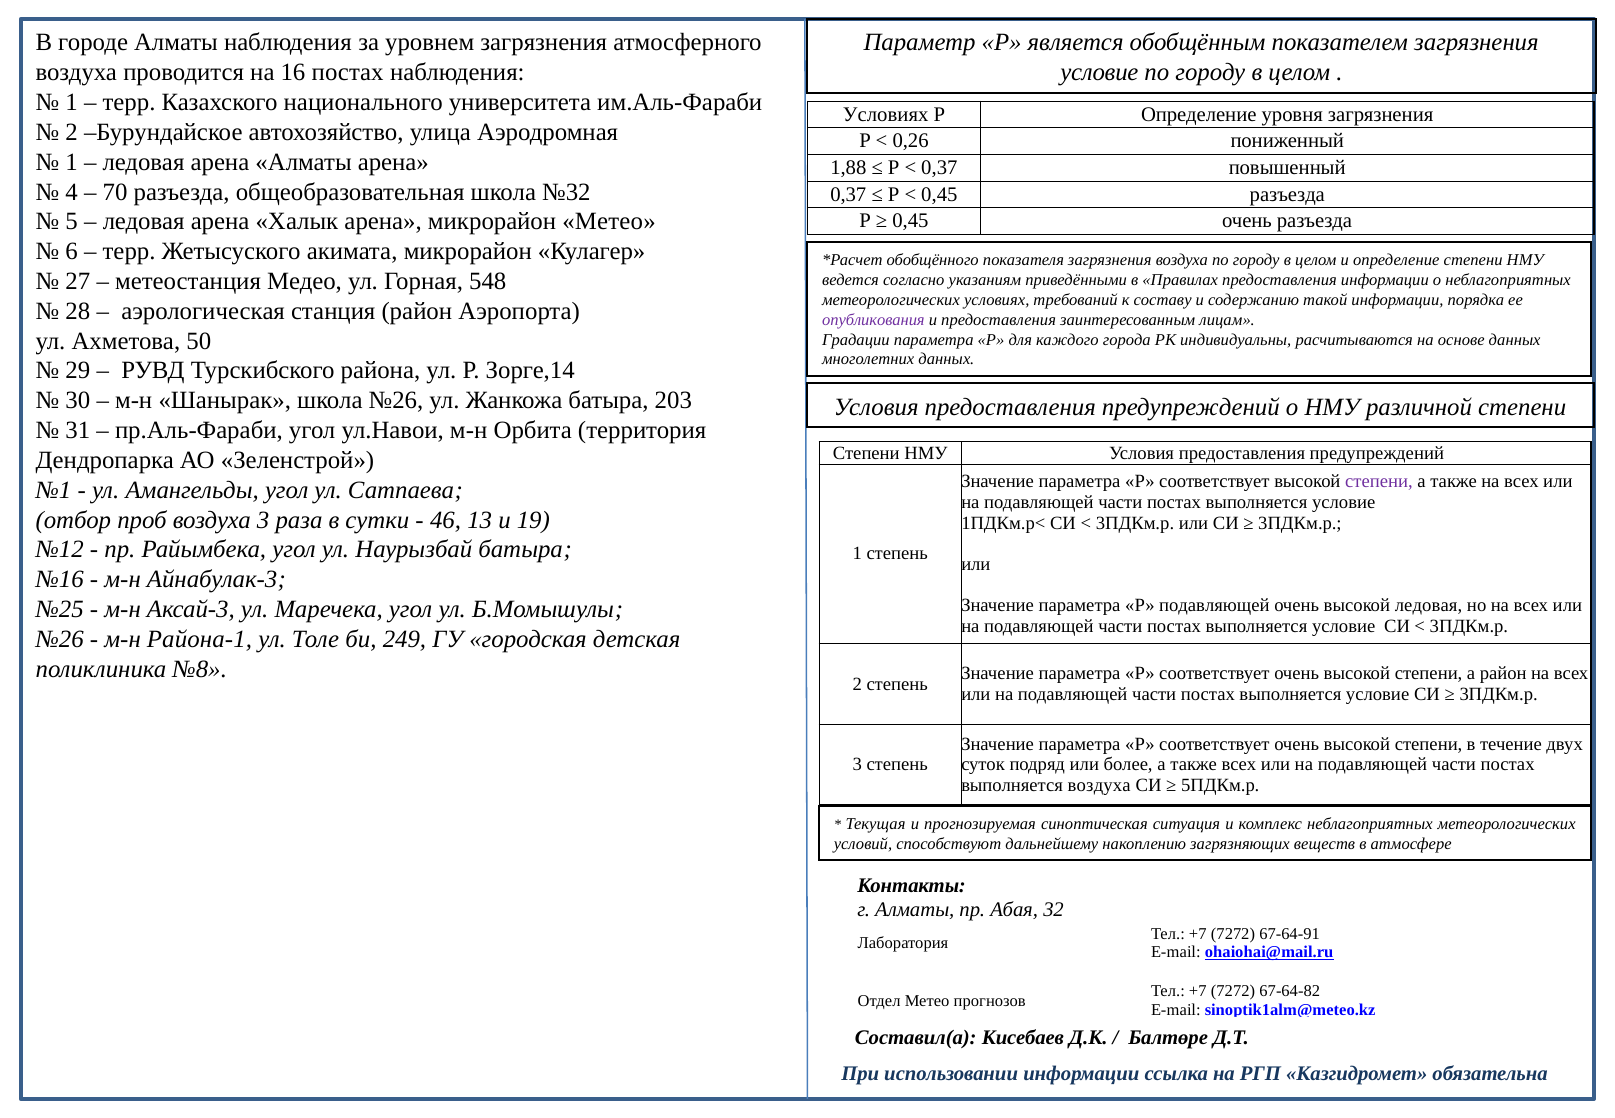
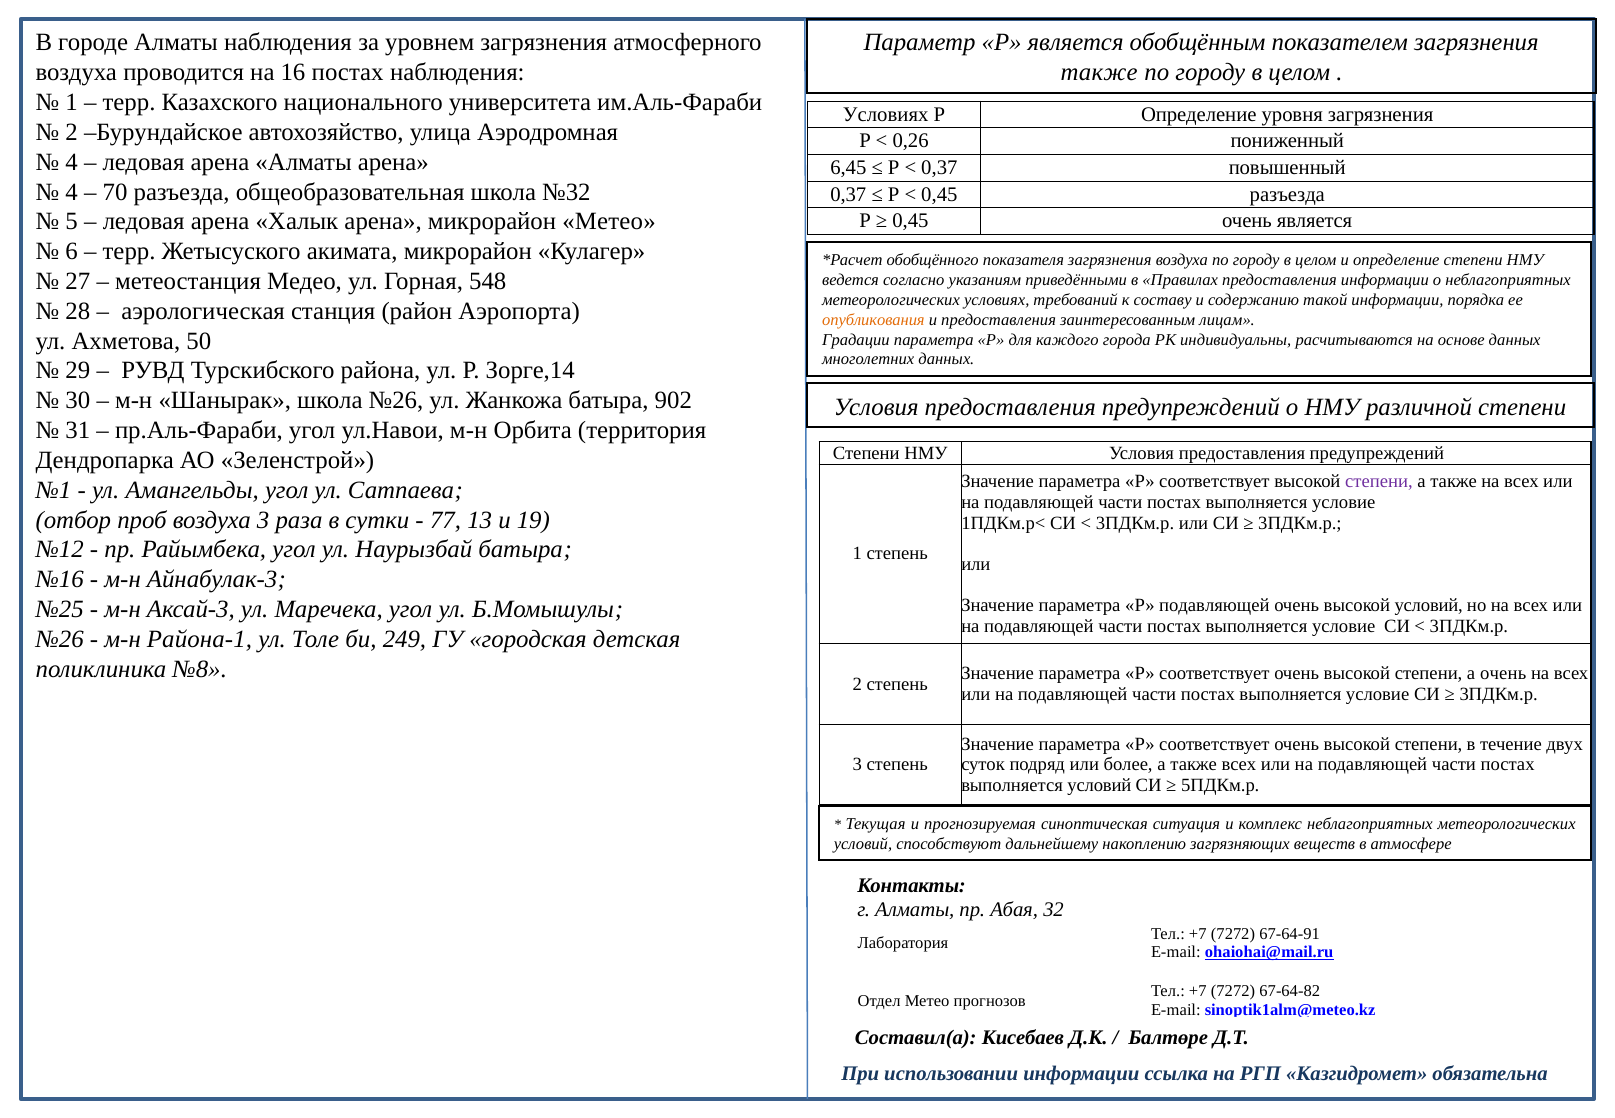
условие at (1099, 73): условие -> также
1 at (72, 162): 1 -> 4
1,88: 1,88 -> 6,45
очень разъезда: разъезда -> является
опубликования colour: purple -> orange
203: 203 -> 902
46: 46 -> 77
высокой ледовая: ледовая -> условий
а район: район -> очень
выполняется воздуха: воздуха -> условий
